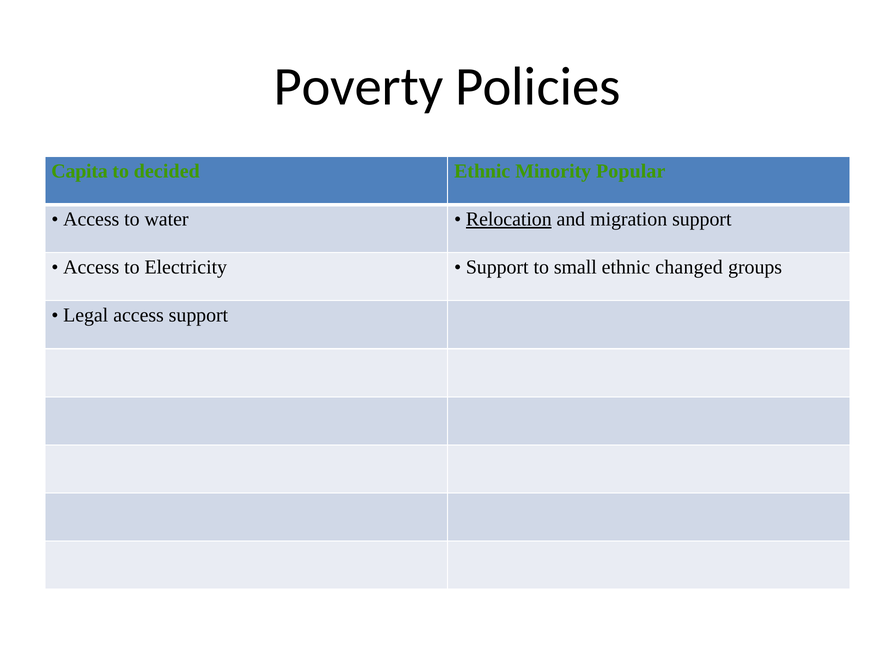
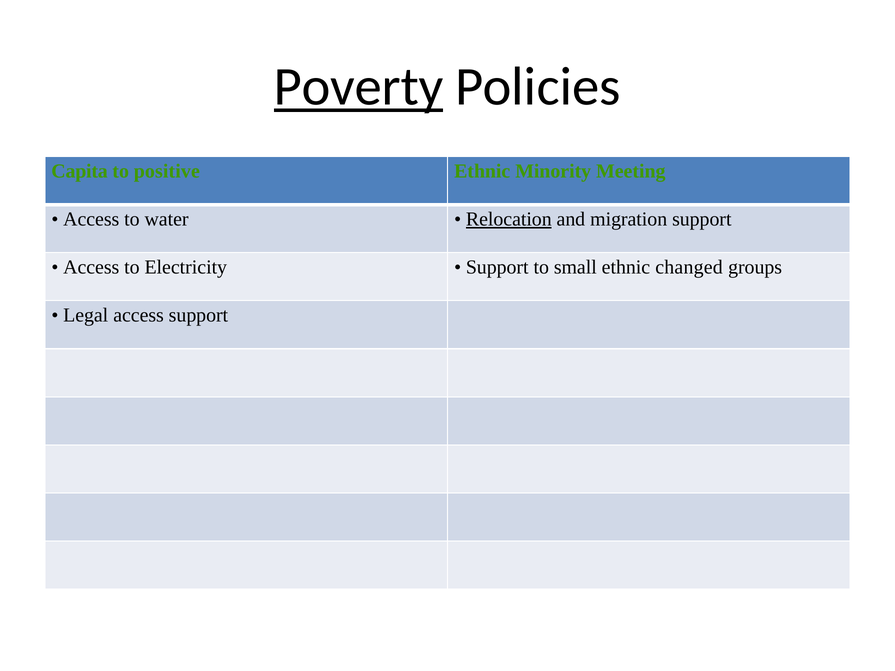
Poverty underline: none -> present
decided: decided -> positive
Popular: Popular -> Meeting
